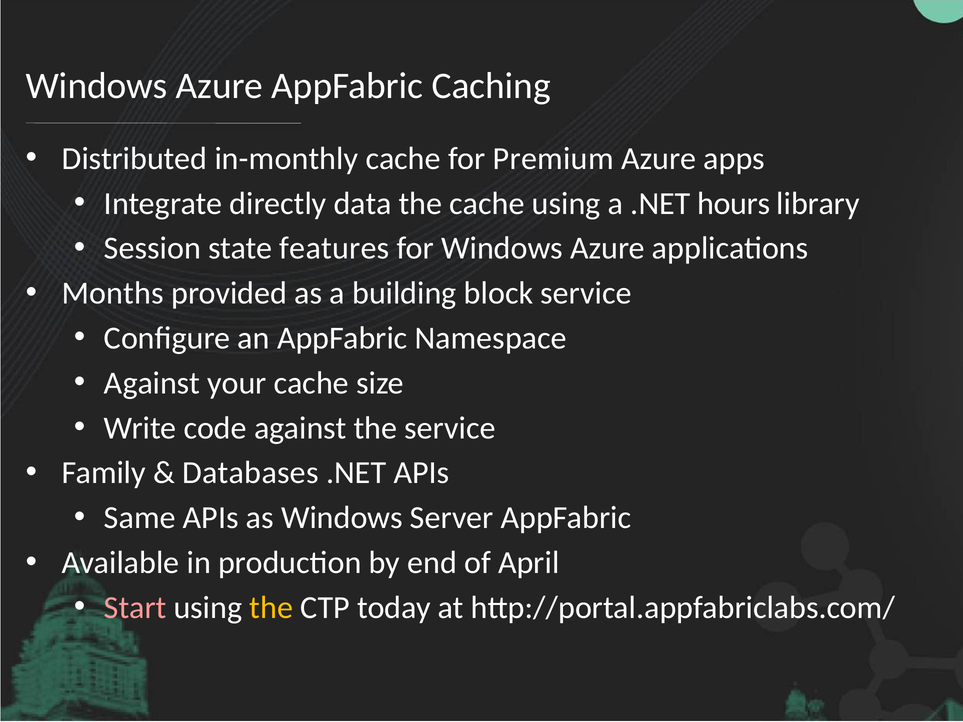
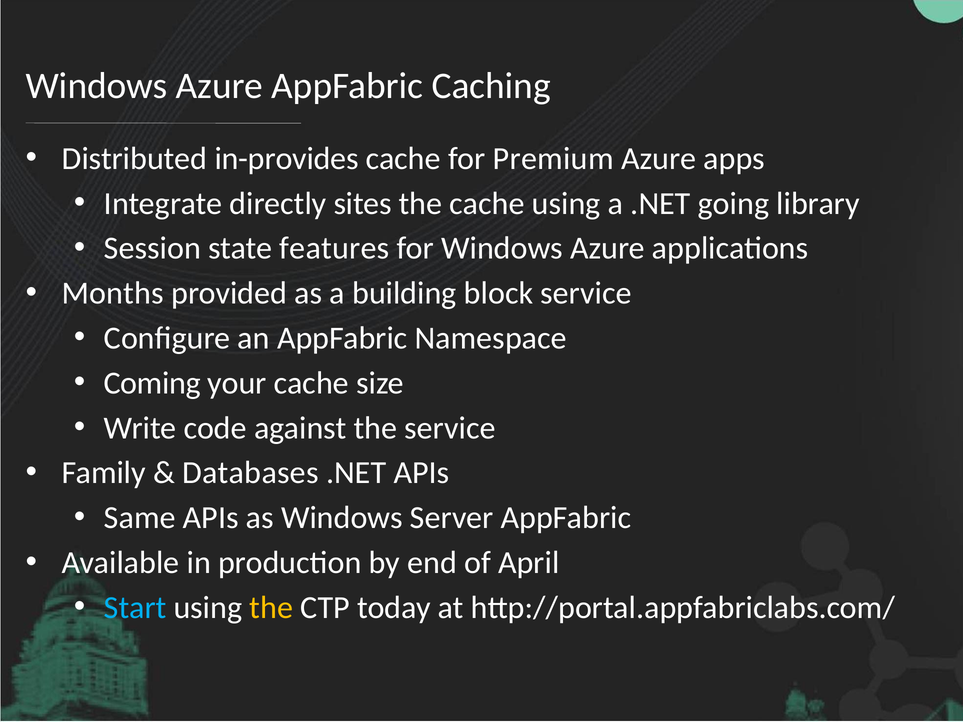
in-monthly: in-monthly -> in-provides
data: data -> sites
hours: hours -> going
Against at (152, 383): Against -> Coming
Start colour: pink -> light blue
